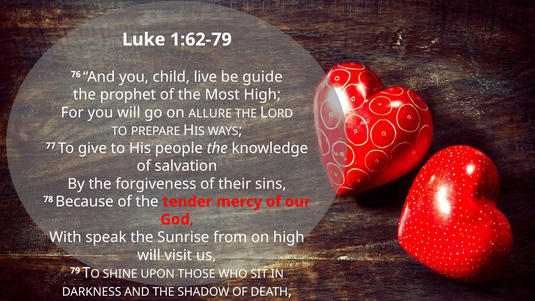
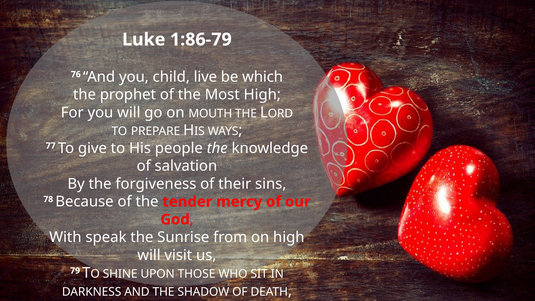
1:62-79: 1:62-79 -> 1:86-79
be guide: guide -> which
ALLURE: ALLURE -> MOUTH
